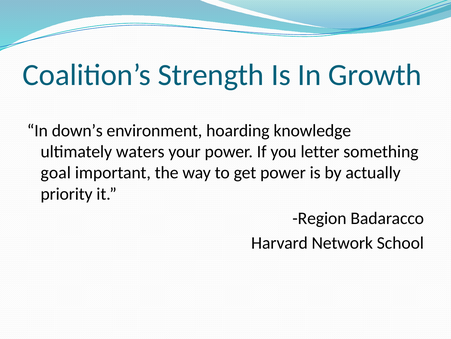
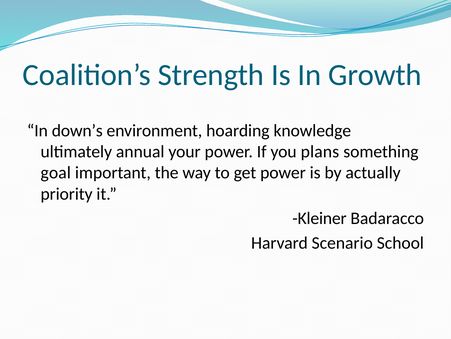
waters: waters -> annual
letter: letter -> plans
Region: Region -> Kleiner
Network: Network -> Scenario
